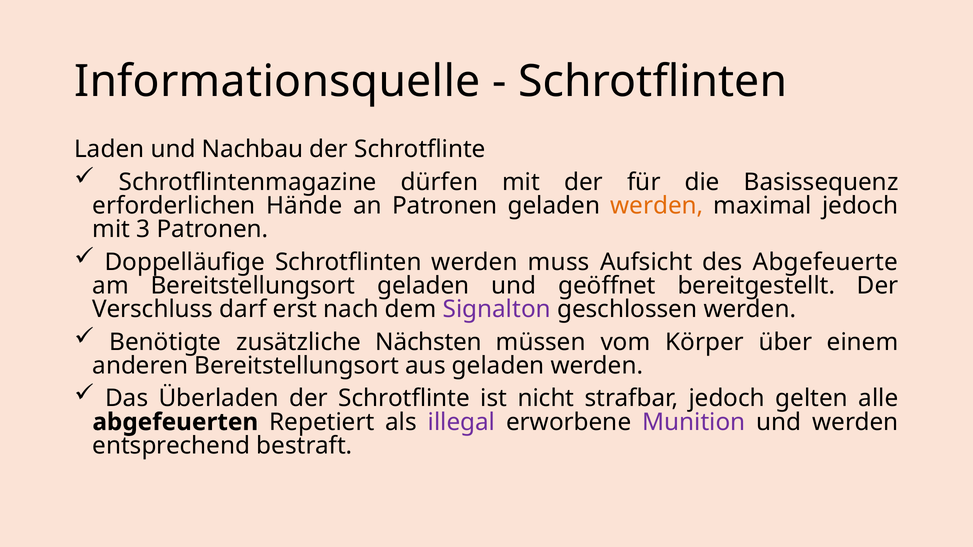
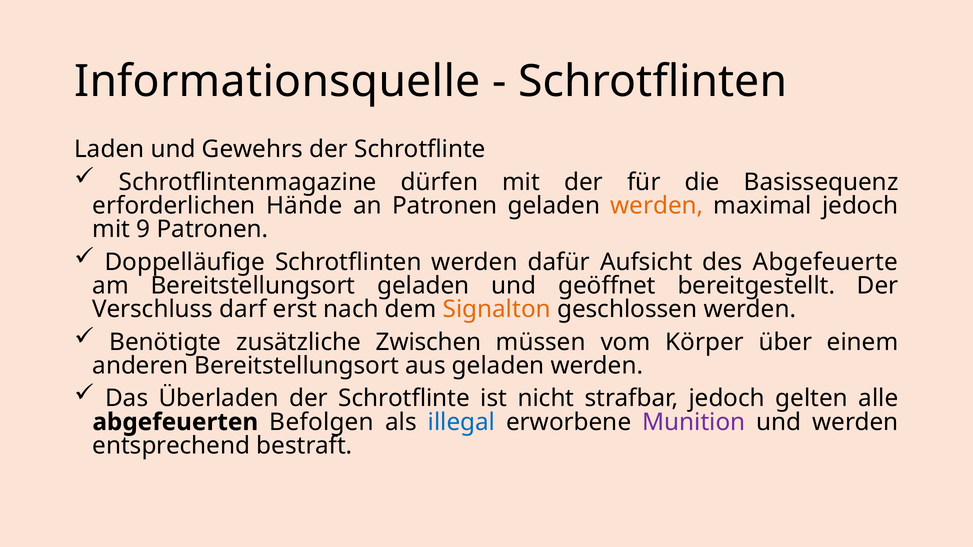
Nachbau: Nachbau -> Gewehrs
3: 3 -> 9
muss: muss -> dafür
Signalton colour: purple -> orange
Nächsten: Nächsten -> Zwischen
Repetiert: Repetiert -> Befolgen
illegal colour: purple -> blue
